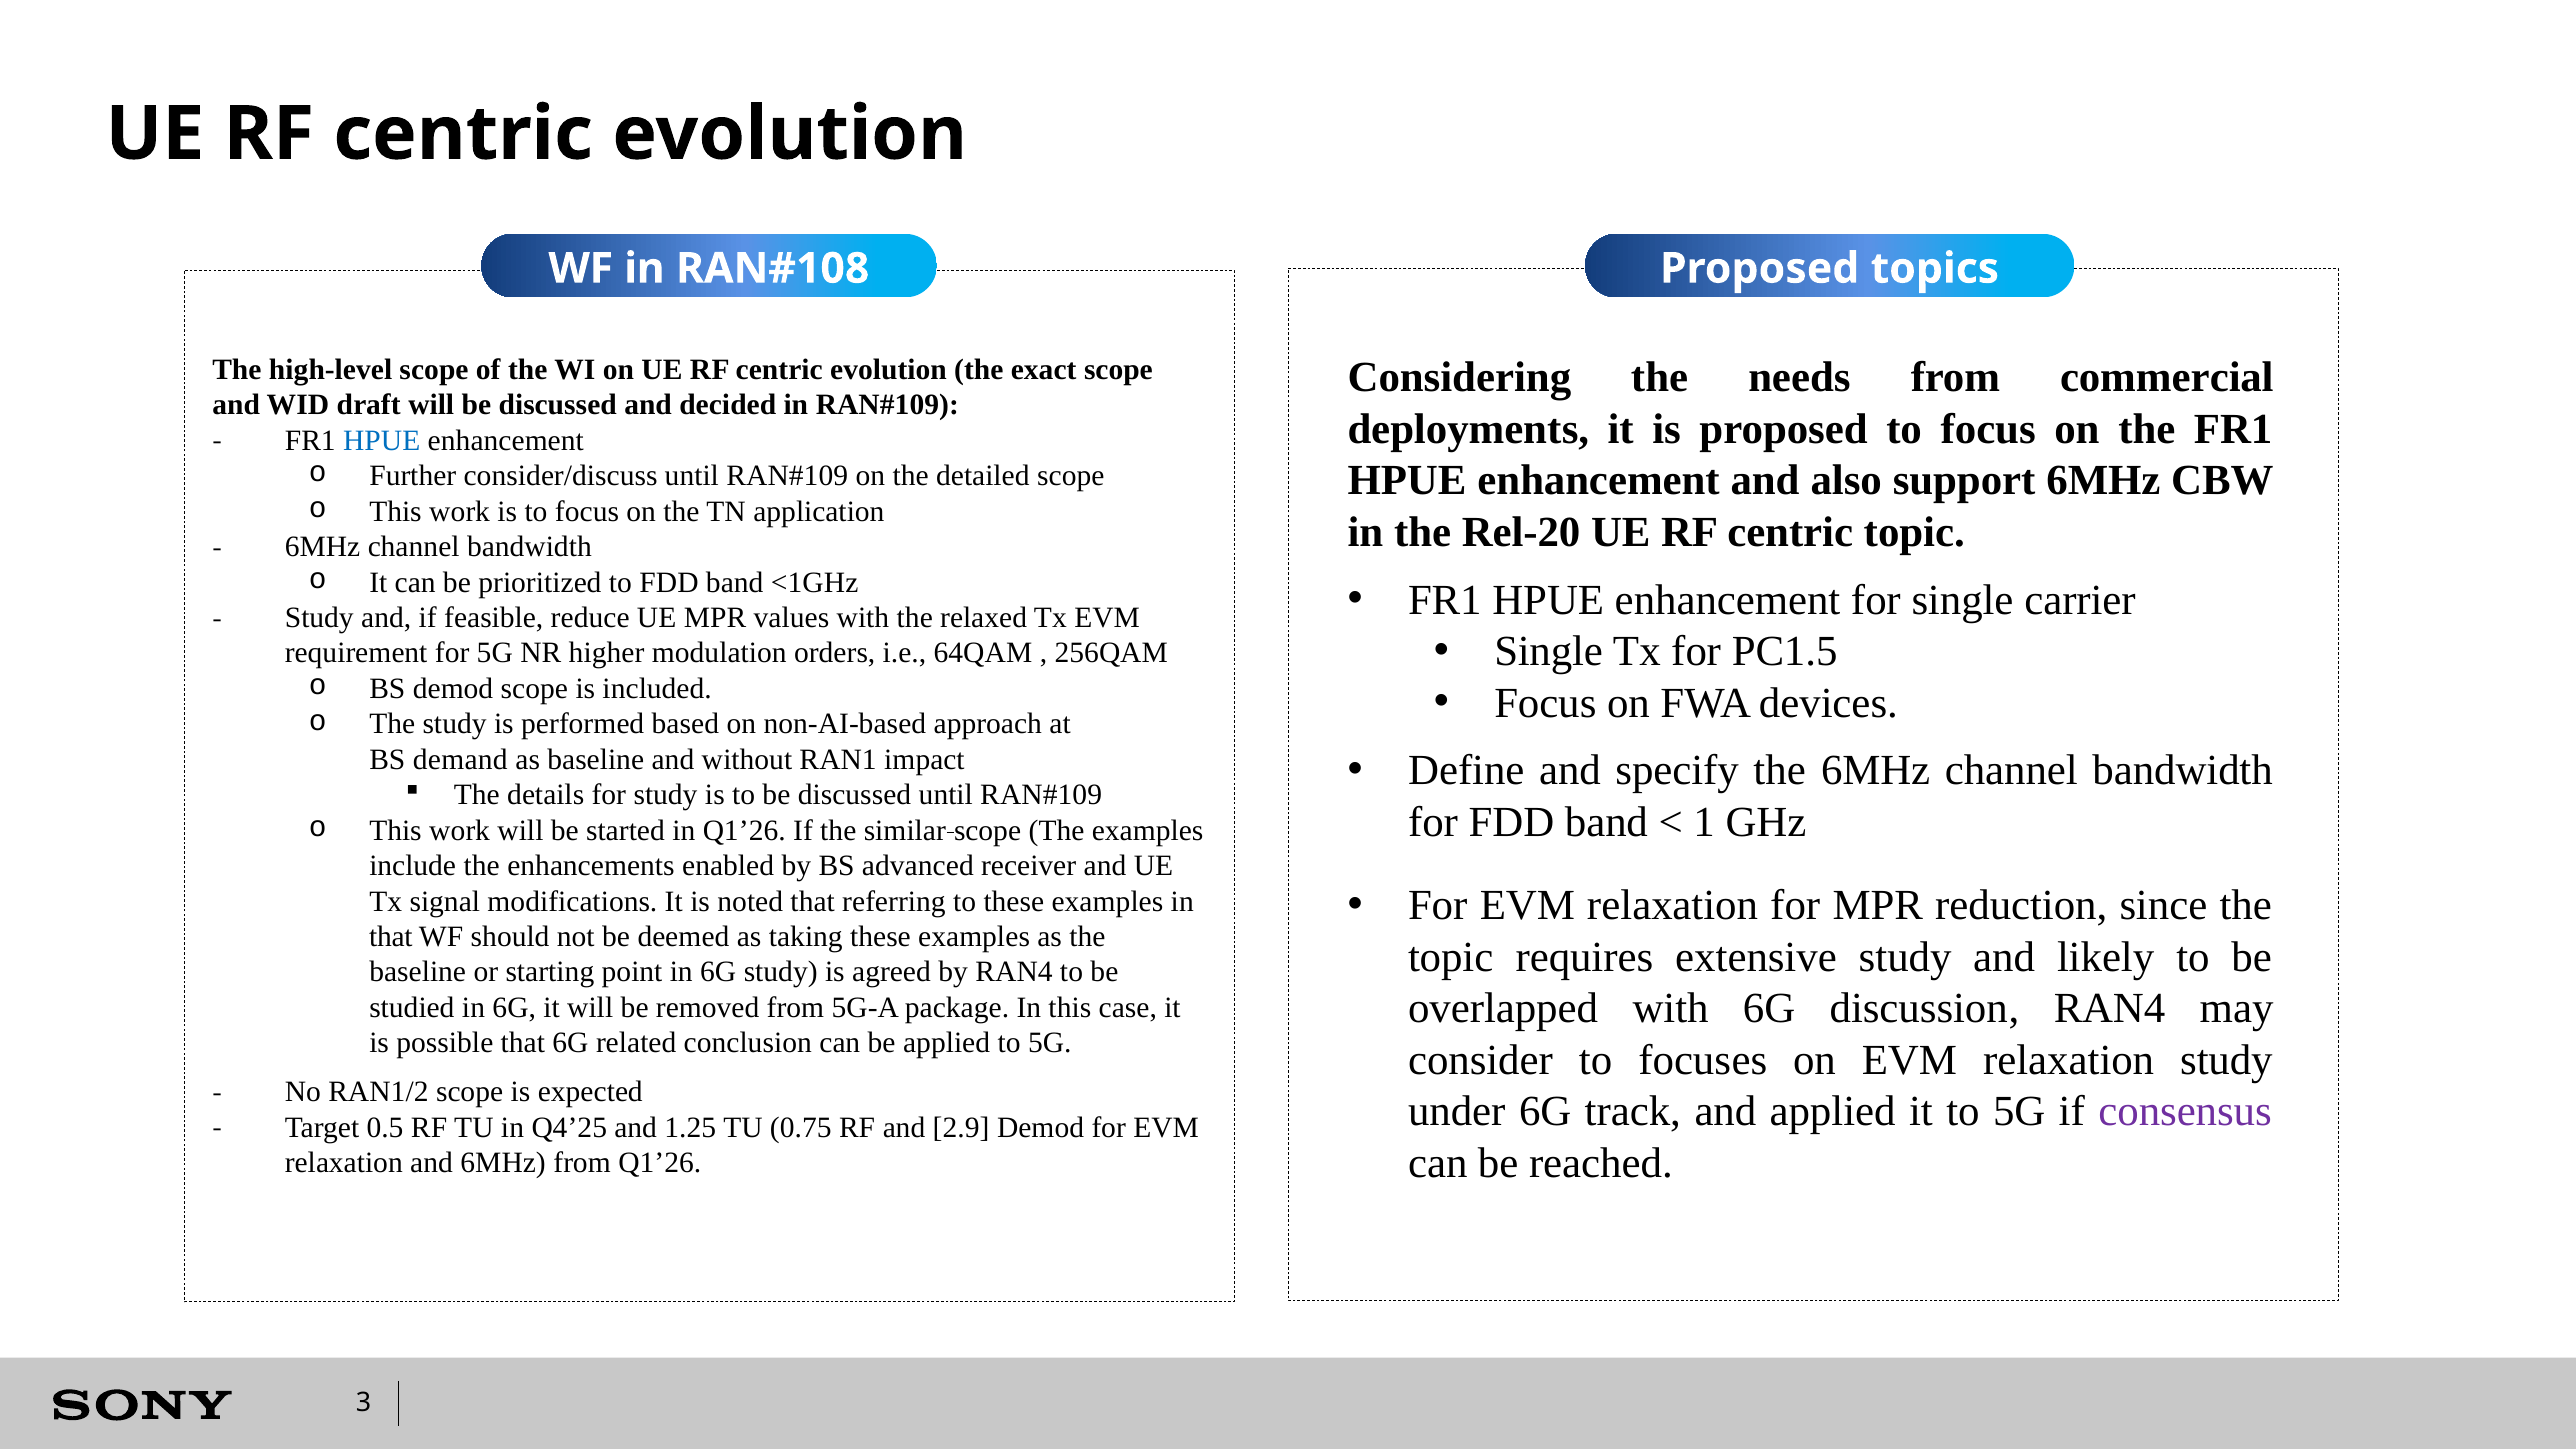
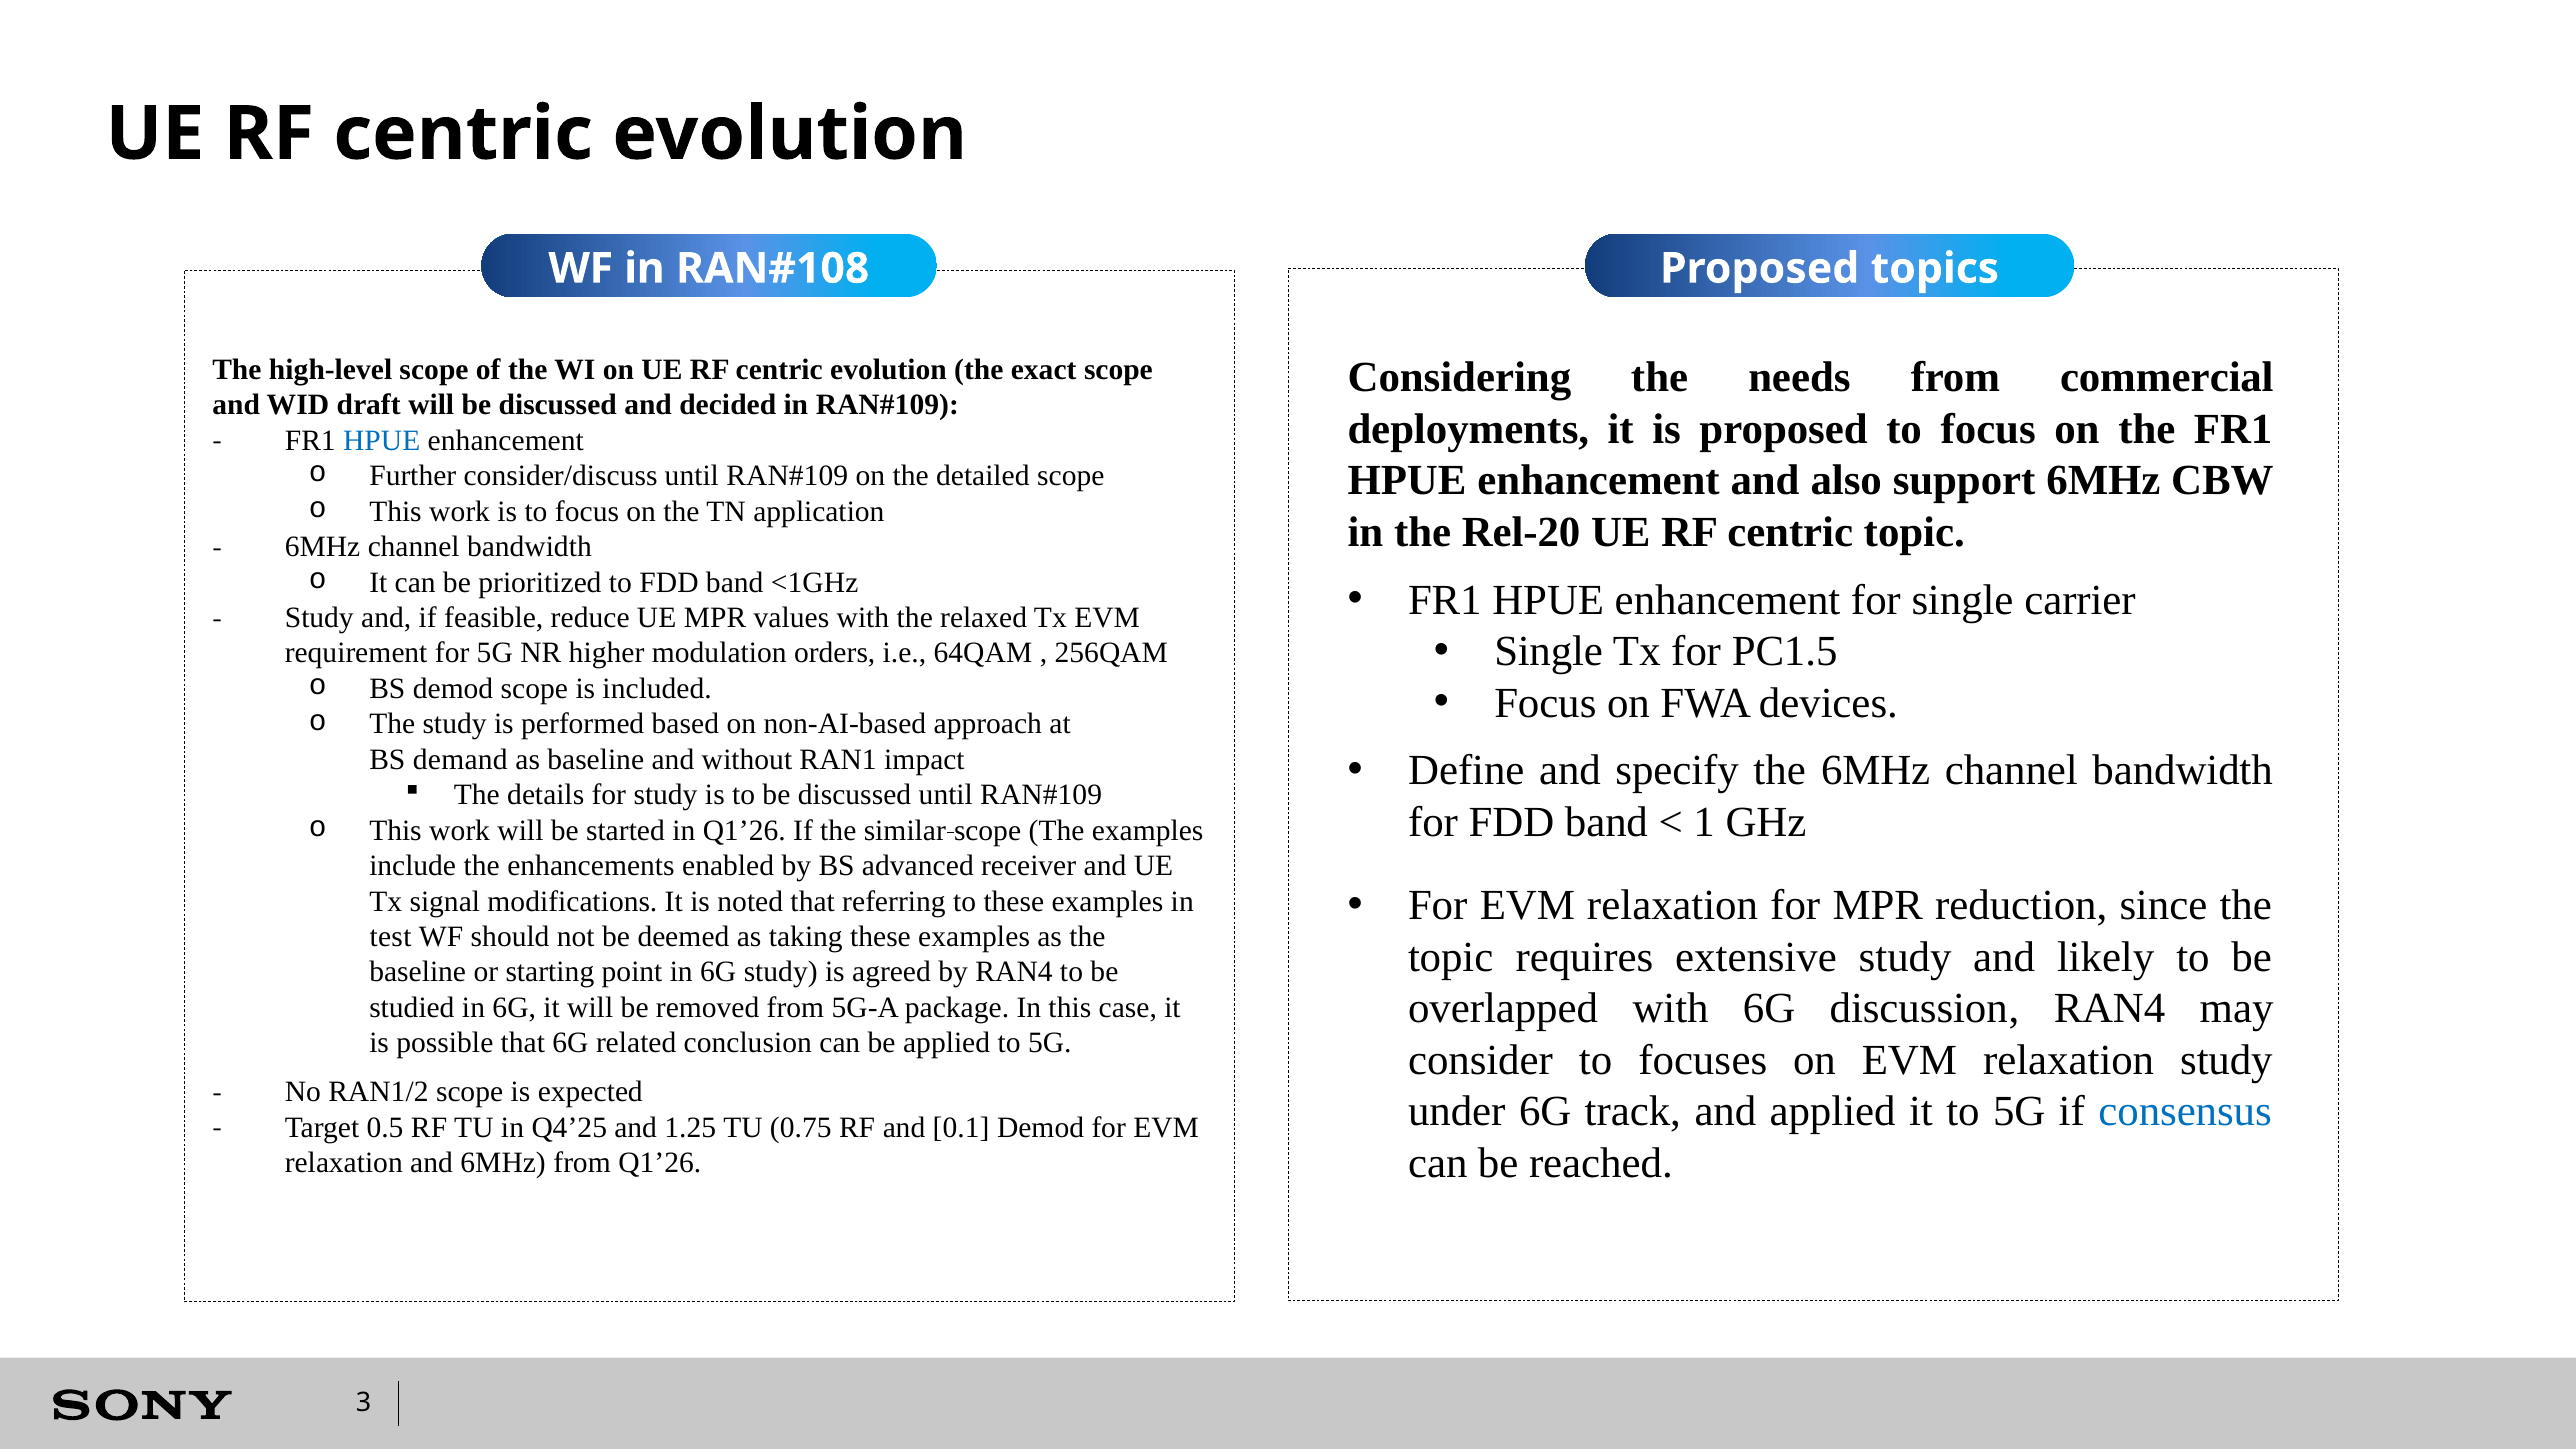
that at (391, 937): that -> test
consensus colour: purple -> blue
2.9: 2.9 -> 0.1
